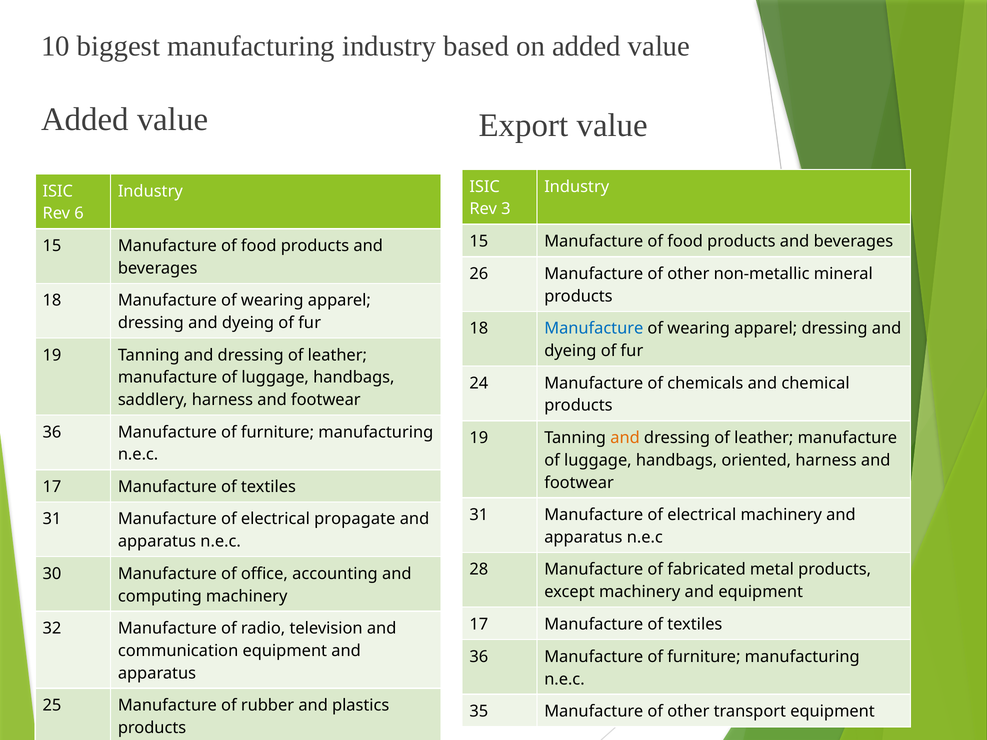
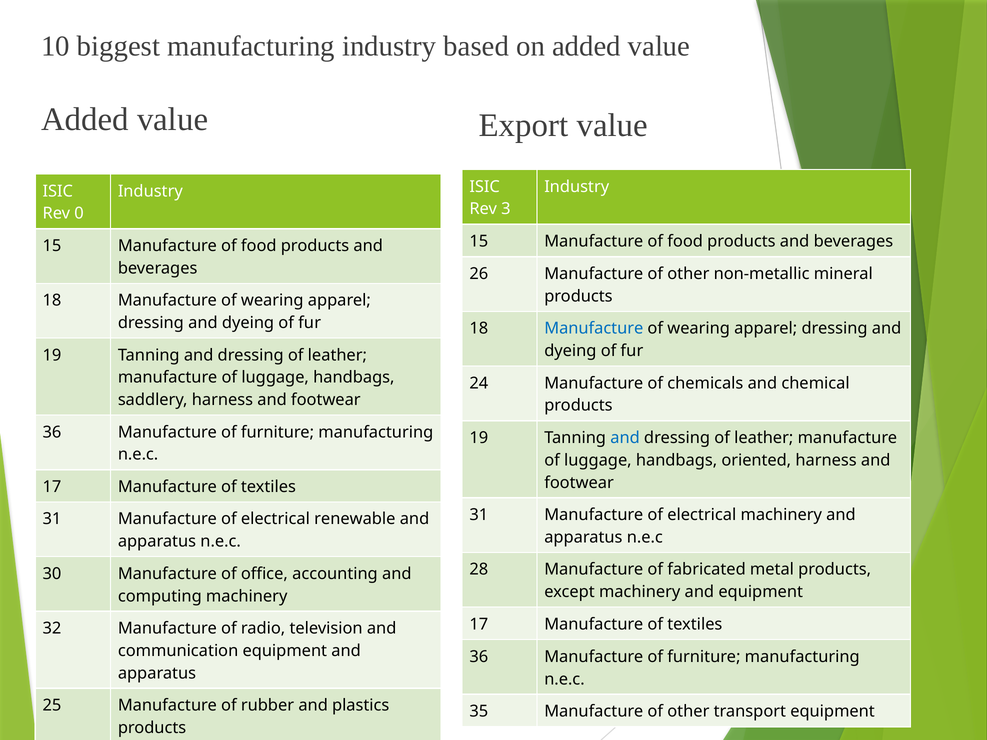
6: 6 -> 0
and at (625, 438) colour: orange -> blue
propagate: propagate -> renewable
